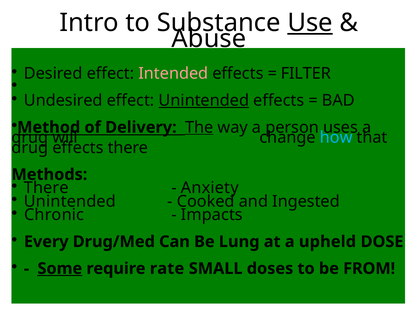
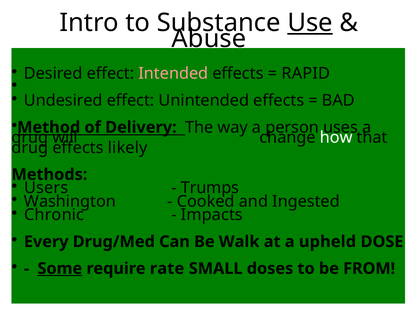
FILTER: FILTER -> RAPID
Unintended at (204, 101) underline: present -> none
The underline: present -> none
how colour: light blue -> white
there at (128, 148): there -> likely
There at (46, 188): There -> Users
Anxiety: Anxiety -> Trumps
Unintended at (70, 202): Unintended -> Washington
Lung: Lung -> Walk
